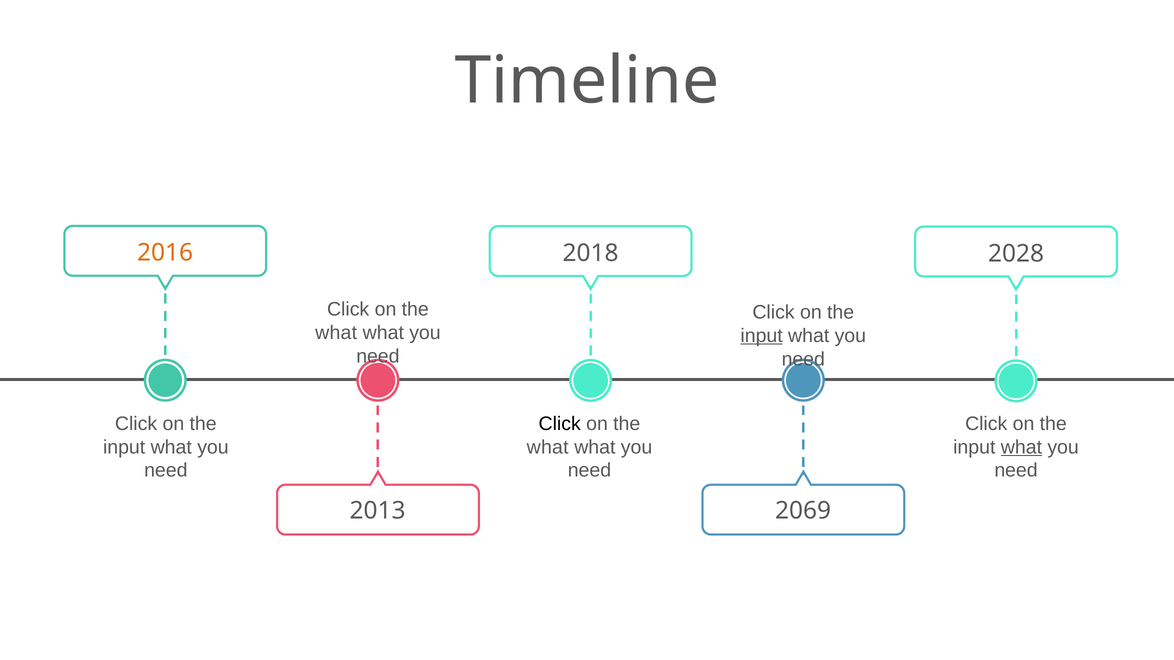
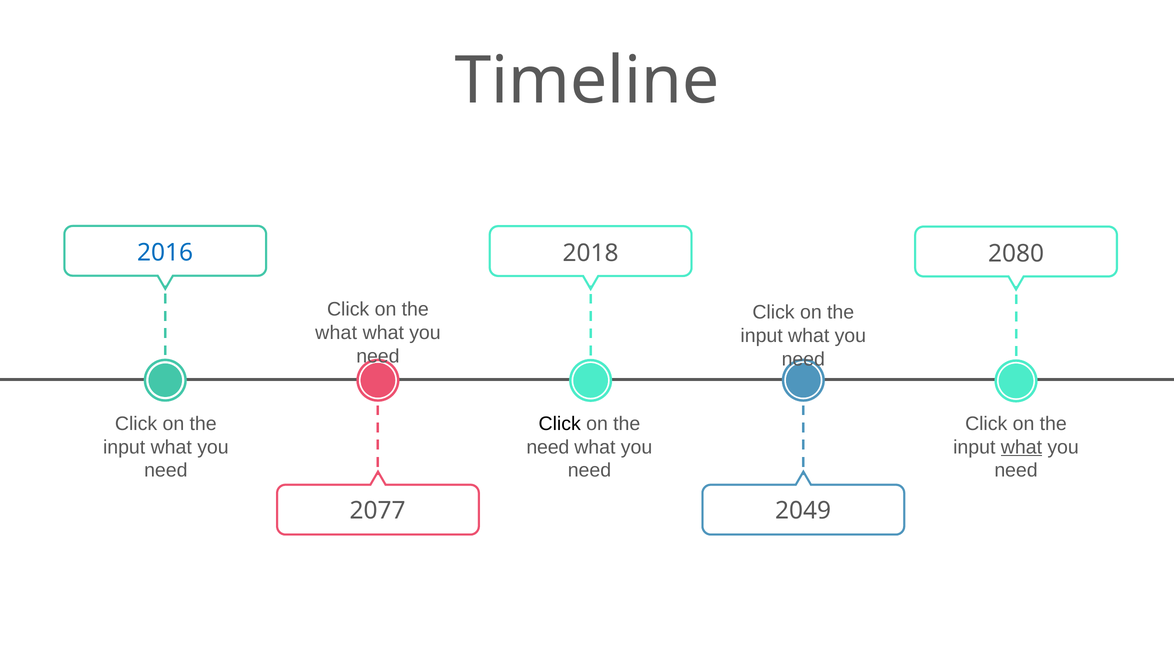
2016 colour: orange -> blue
2028: 2028 -> 2080
input at (762, 336) underline: present -> none
what at (548, 447): what -> need
2013: 2013 -> 2077
2069: 2069 -> 2049
